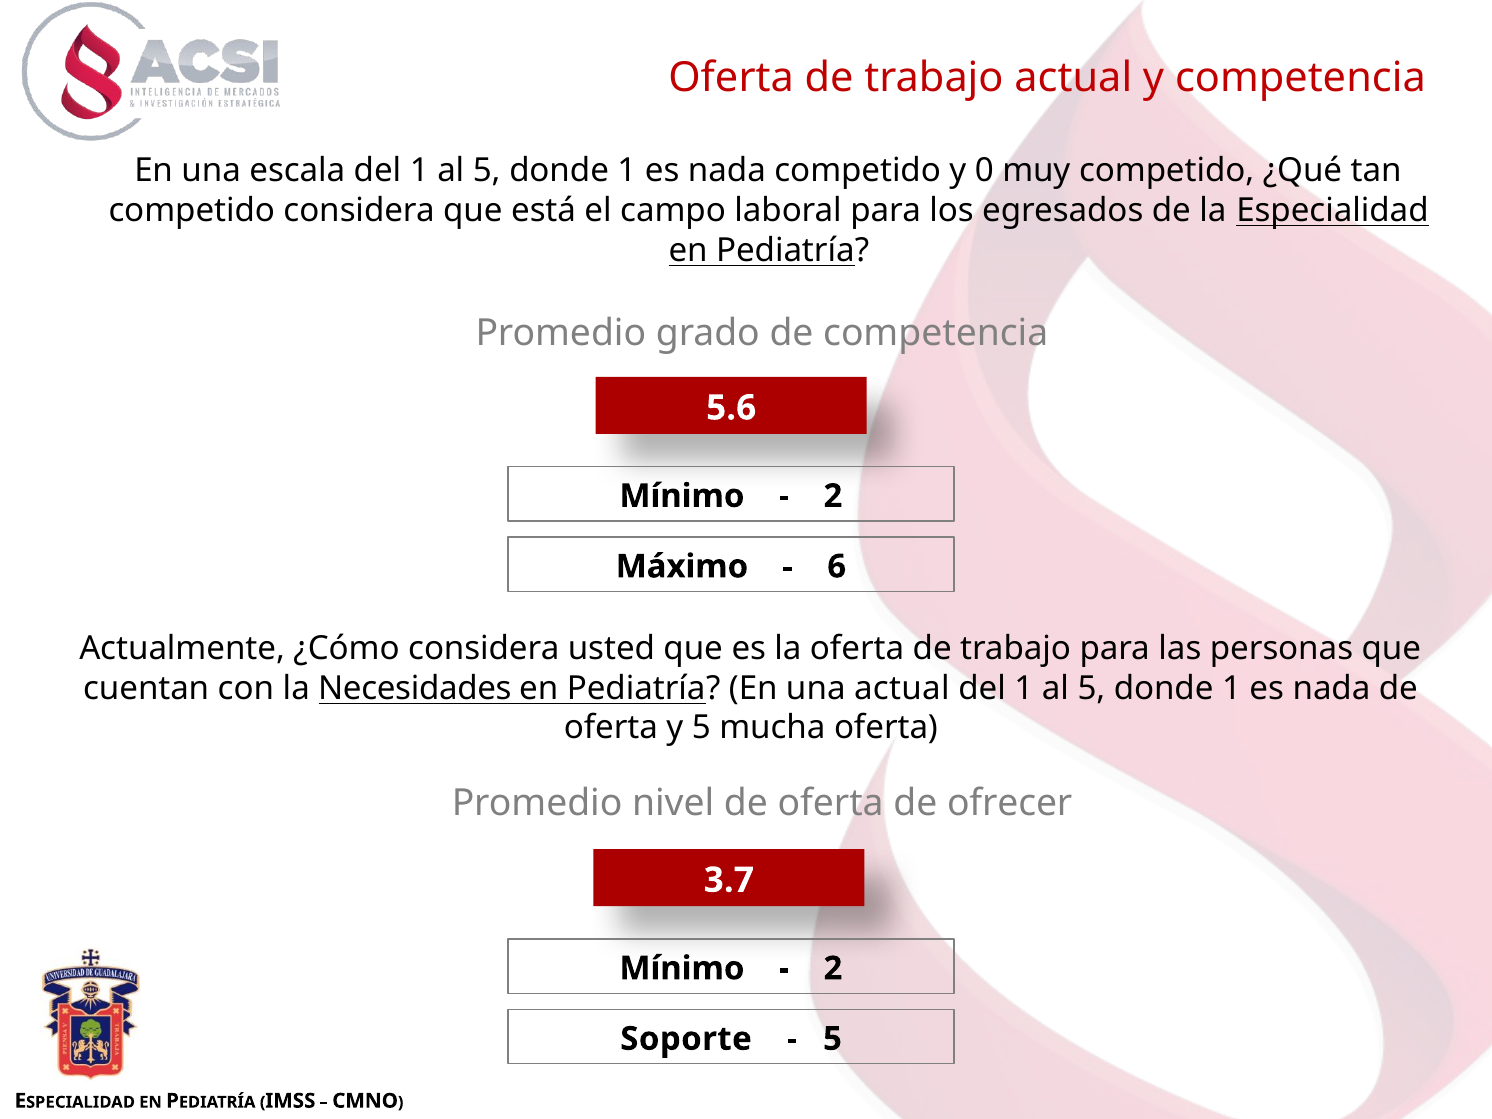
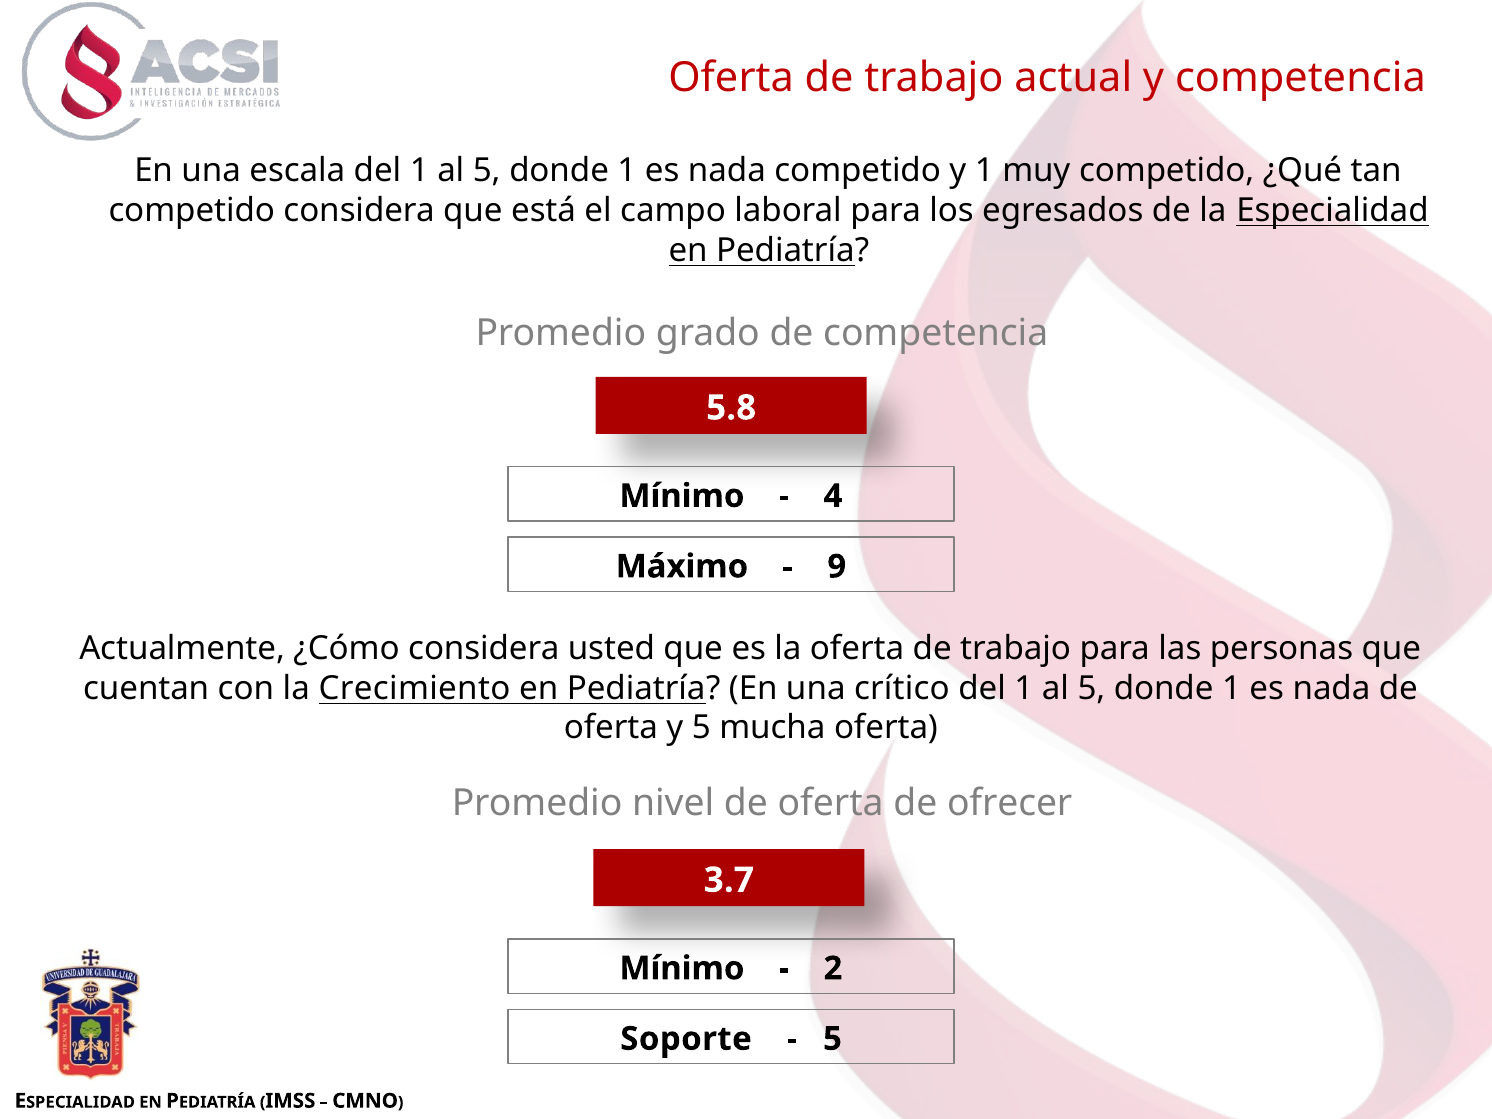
y 0: 0 -> 1
5.6: 5.6 -> 5.8
2 at (833, 496): 2 -> 4
6: 6 -> 9
Necesidades: Necesidades -> Crecimiento
una actual: actual -> crítico
